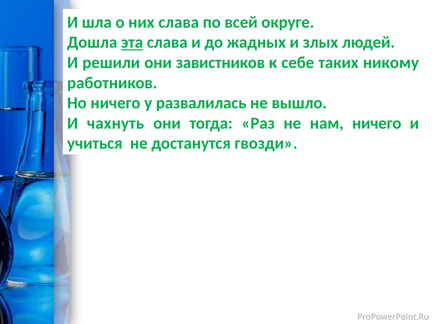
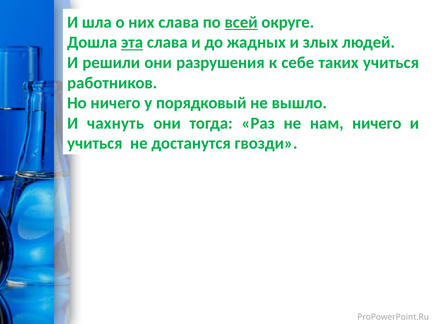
всей underline: none -> present
завистников: завистников -> разрушения
таких никому: никому -> учиться
развалилась: развалилась -> порядковый
